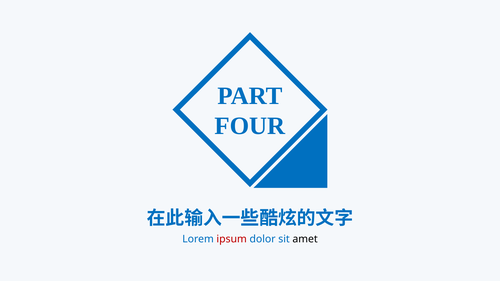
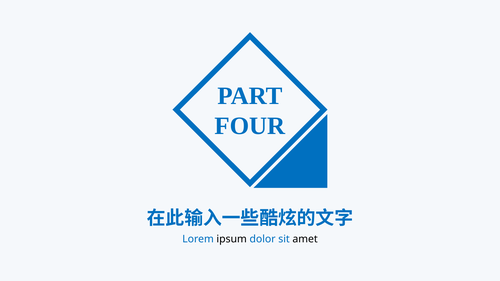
ipsum colour: red -> black
